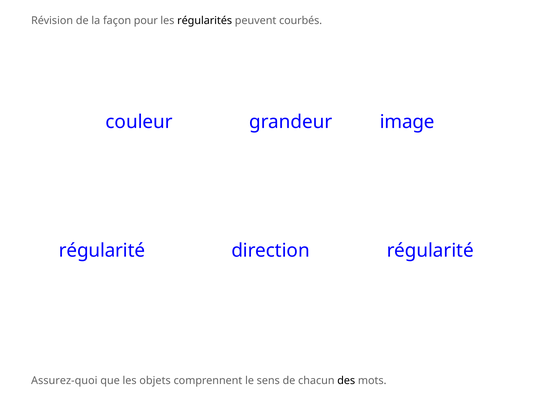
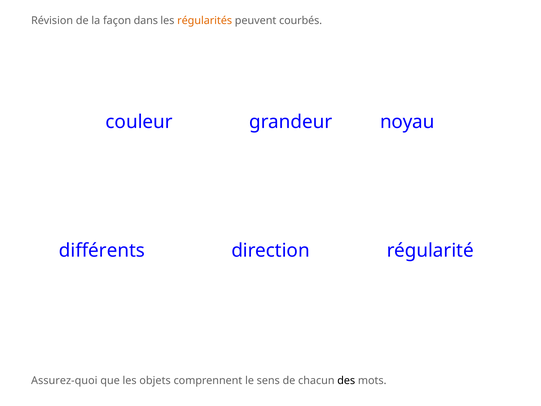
pour: pour -> dans
régularités colour: black -> orange
image: image -> noyau
régularité at (102, 250): régularité -> différents
